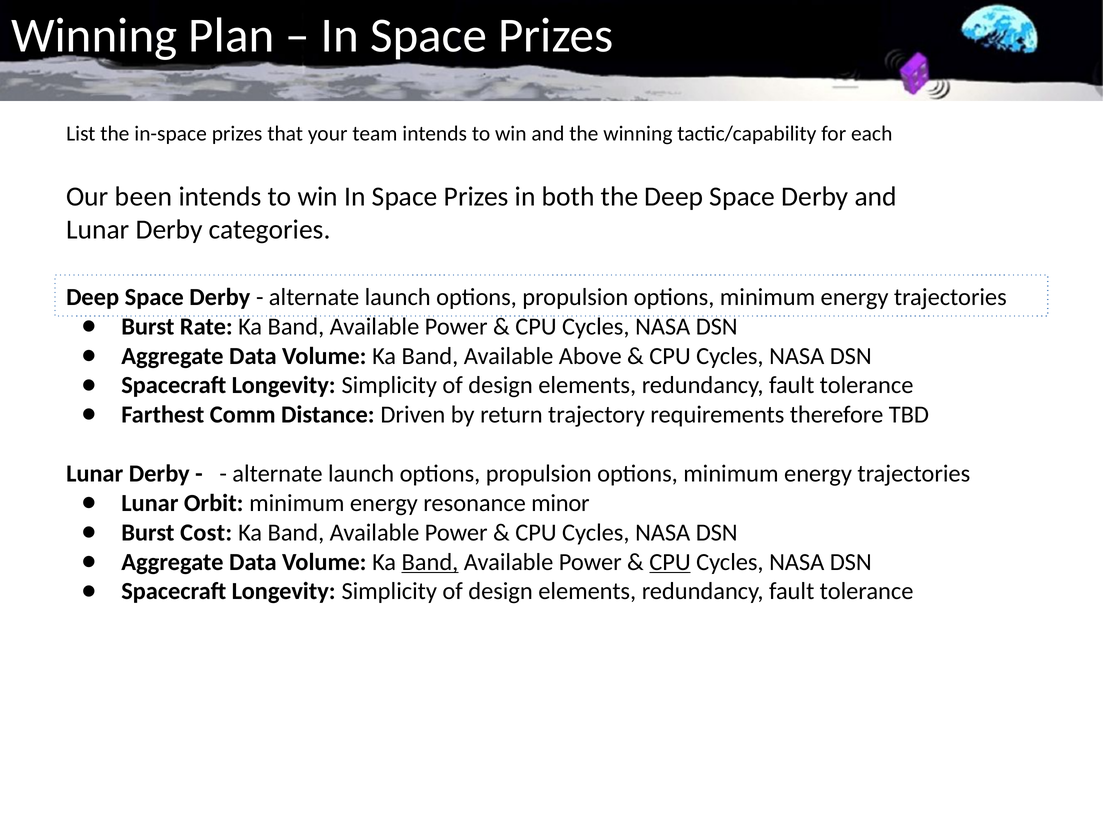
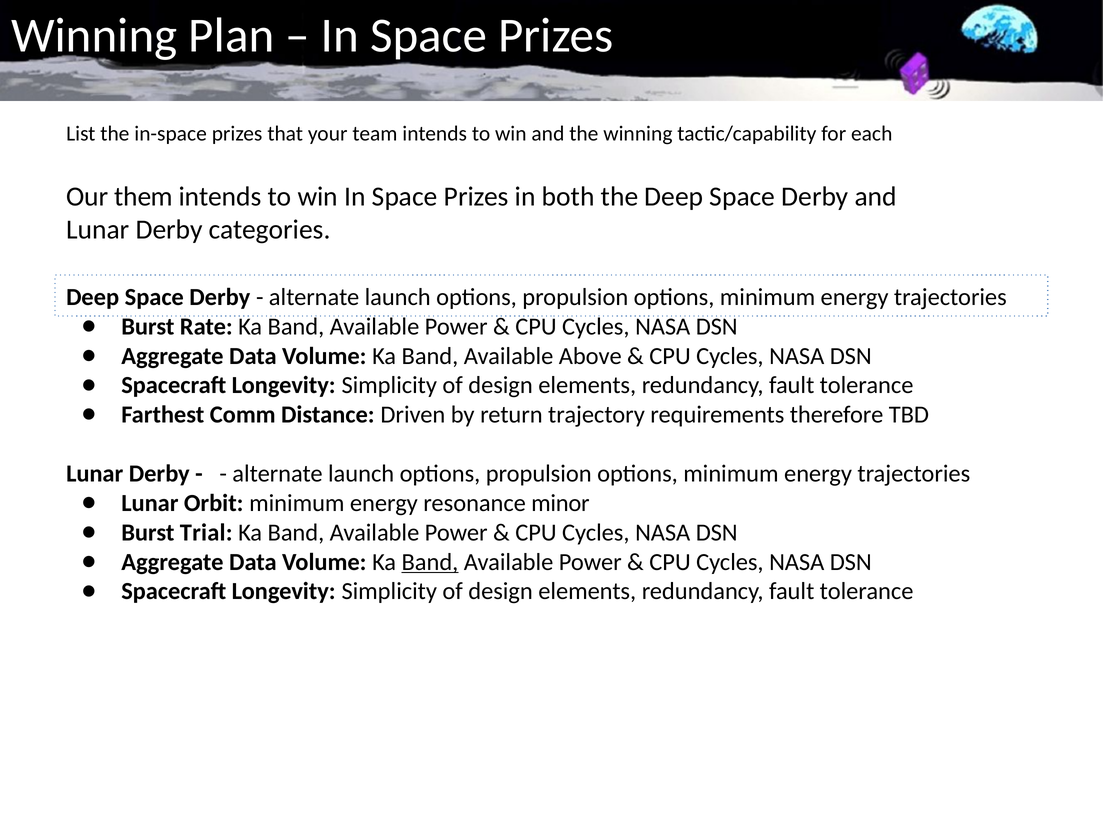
been: been -> them
Cost: Cost -> Trial
CPU at (670, 561) underline: present -> none
